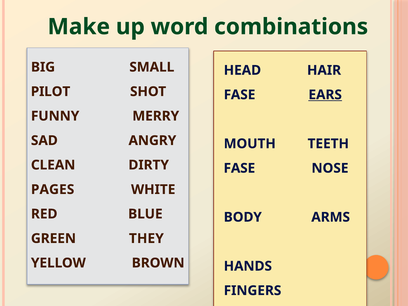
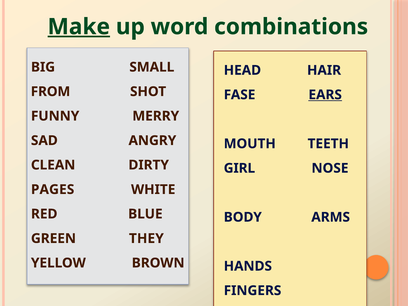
Make underline: none -> present
PILOT: PILOT -> FROM
FASE at (239, 168): FASE -> GIRL
